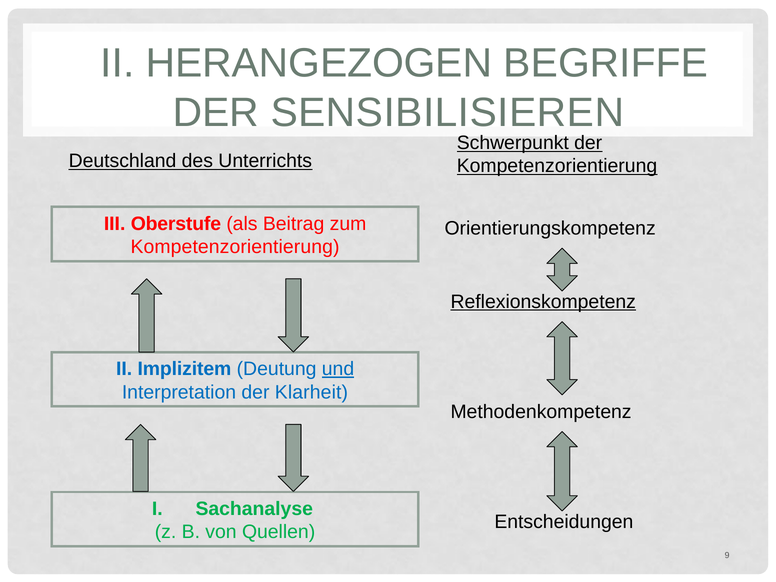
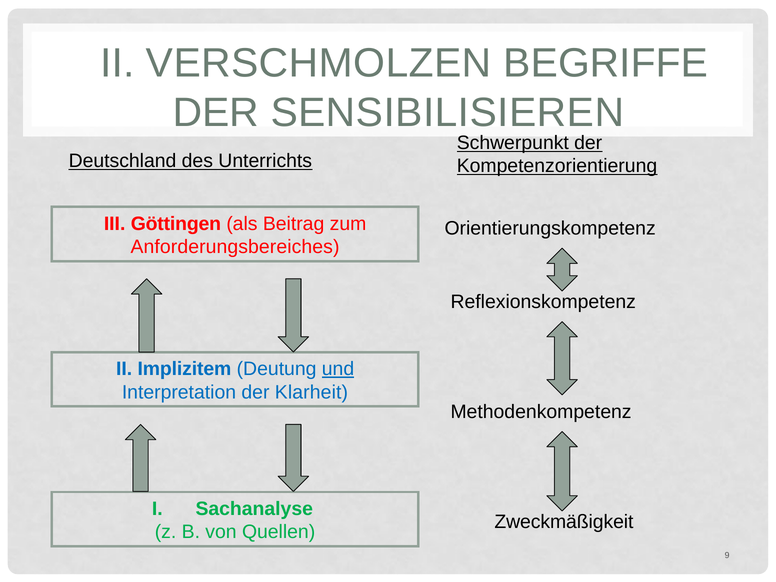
HERANGEZOGEN: HERANGEZOGEN -> VERSCHMOLZEN
Oberstufe: Oberstufe -> Göttingen
Kompetenzorientierung at (235, 247): Kompetenzorientierung -> Anforderungsbereiches
Reflexionskompetenz underline: present -> none
Entscheidungen: Entscheidungen -> Zweckmäßigkeit
